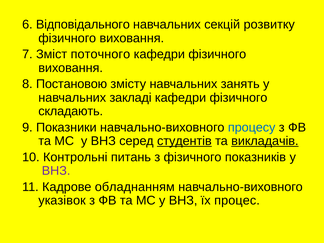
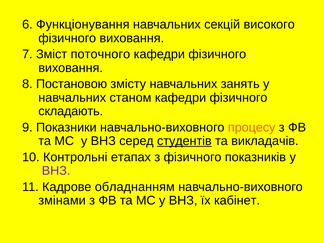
Відповідального: Відповідального -> Функціонування
розвитку: розвитку -> високого
закладі: закладі -> станом
процесу colour: blue -> orange
викладачів underline: present -> none
питань: питань -> етапах
указівок: указівок -> змінами
процес: процес -> кабінет
